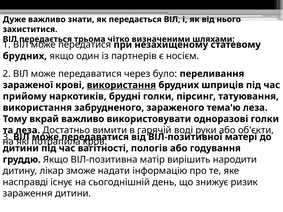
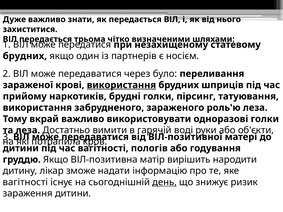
тема'ю: тема'ю -> роль'ю
насправді at (25, 182): насправді -> вагітності
день underline: none -> present
